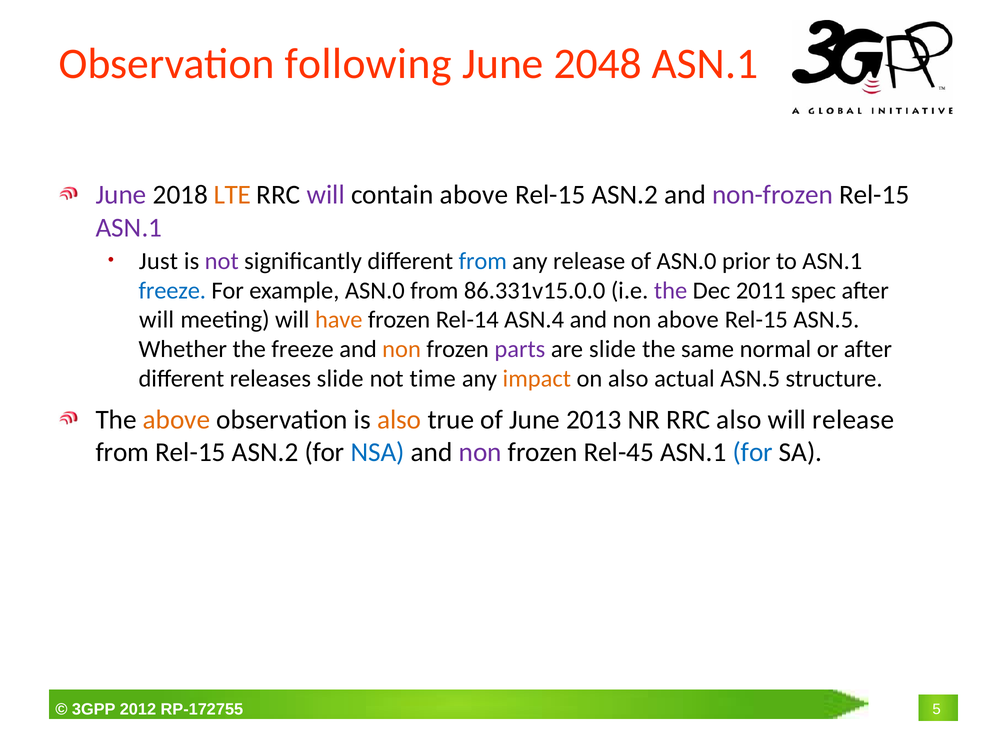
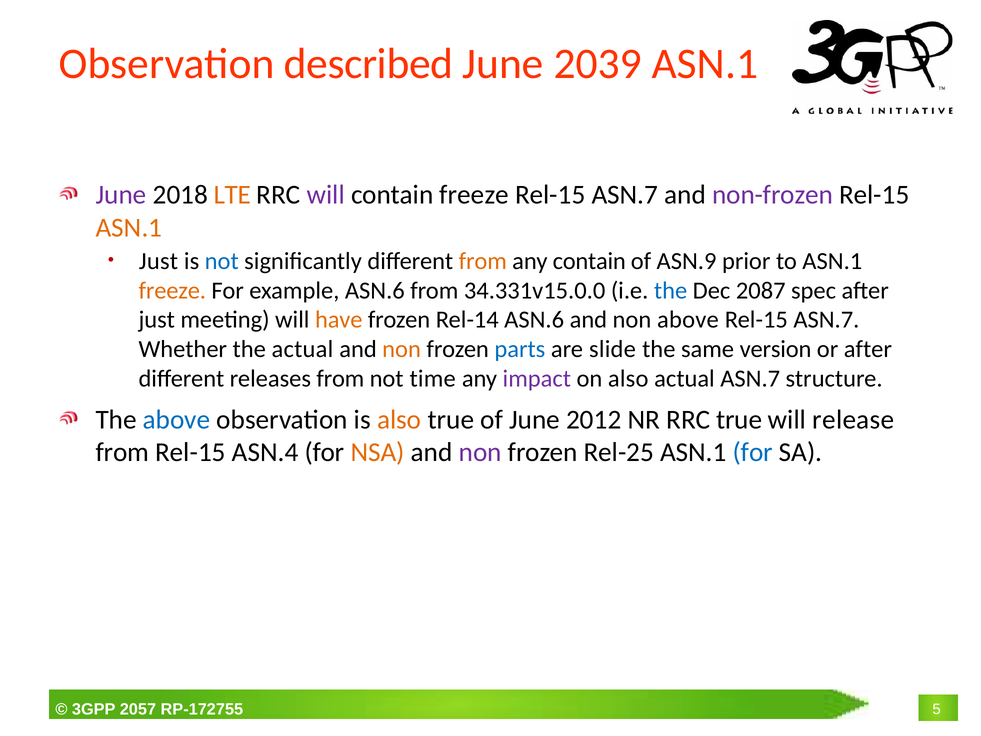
following: following -> described
2048: 2048 -> 2039
contain above: above -> freeze
ASN.2 at (625, 195): ASN.2 -> ASN.7
ASN.1 at (129, 228) colour: purple -> orange
not at (222, 261) colour: purple -> blue
from at (483, 261) colour: blue -> orange
any release: release -> contain
of ASN.0: ASN.0 -> ASN.9
freeze at (172, 290) colour: blue -> orange
example ASN.0: ASN.0 -> ASN.6
86.331v15.0.0: 86.331v15.0.0 -> 34.331v15.0.0
the at (671, 290) colour: purple -> blue
2011: 2011 -> 2087
will at (157, 320): will -> just
Rel-14 ASN.4: ASN.4 -> ASN.6
ASN.5 at (826, 320): ASN.5 -> ASN.7
the freeze: freeze -> actual
parts colour: purple -> blue
normal: normal -> version
releases slide: slide -> from
impact colour: orange -> purple
actual ASN.5: ASN.5 -> ASN.7
above at (177, 419) colour: orange -> blue
2013: 2013 -> 2012
RRC also: also -> true
from Rel-15 ASN.2: ASN.2 -> ASN.4
NSA colour: blue -> orange
Rel-45: Rel-45 -> Rel-25
2012: 2012 -> 2057
